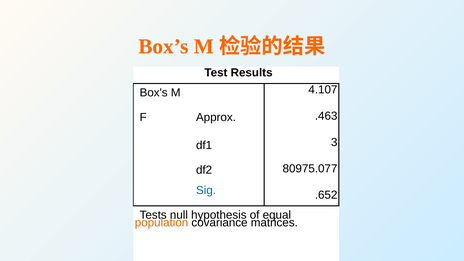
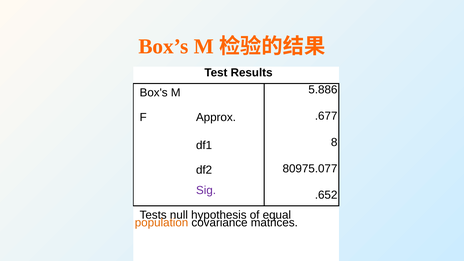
4.107: 4.107 -> 5.886
.463: .463 -> .677
3: 3 -> 8
Sig colour: blue -> purple
